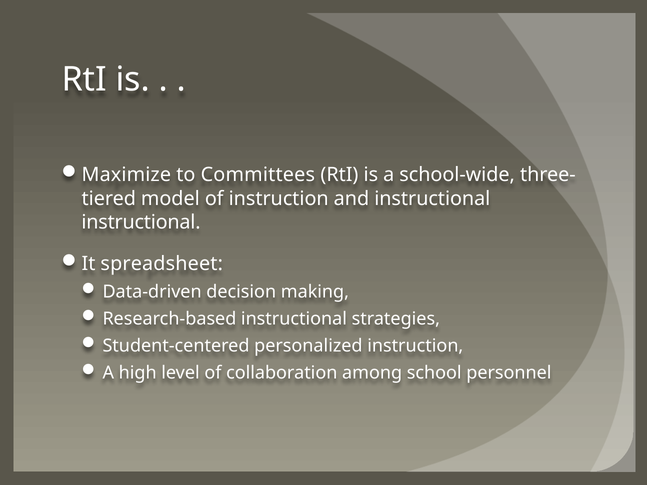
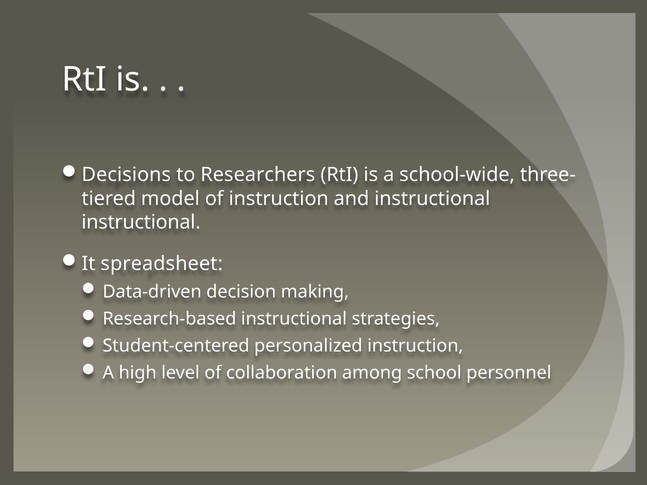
Maximize: Maximize -> Decisions
Committees: Committees -> Researchers
